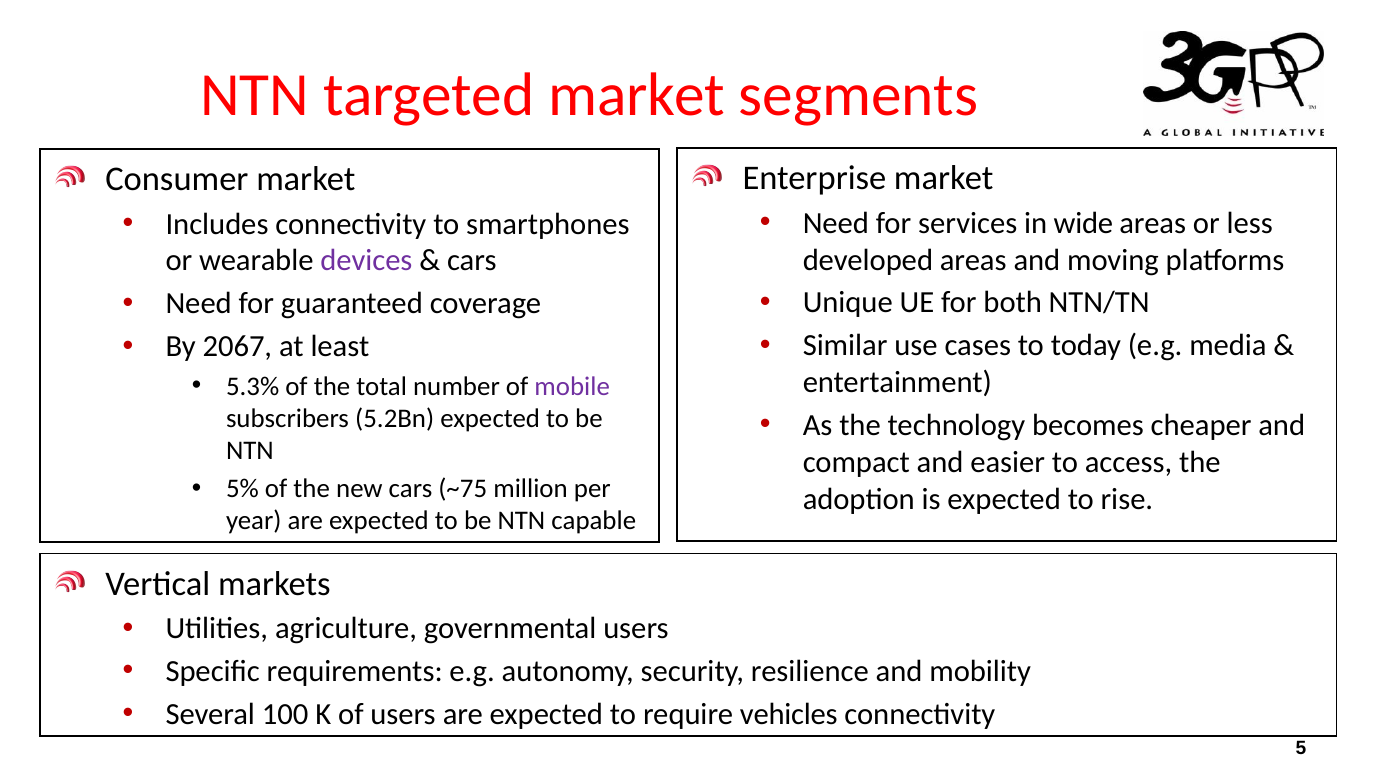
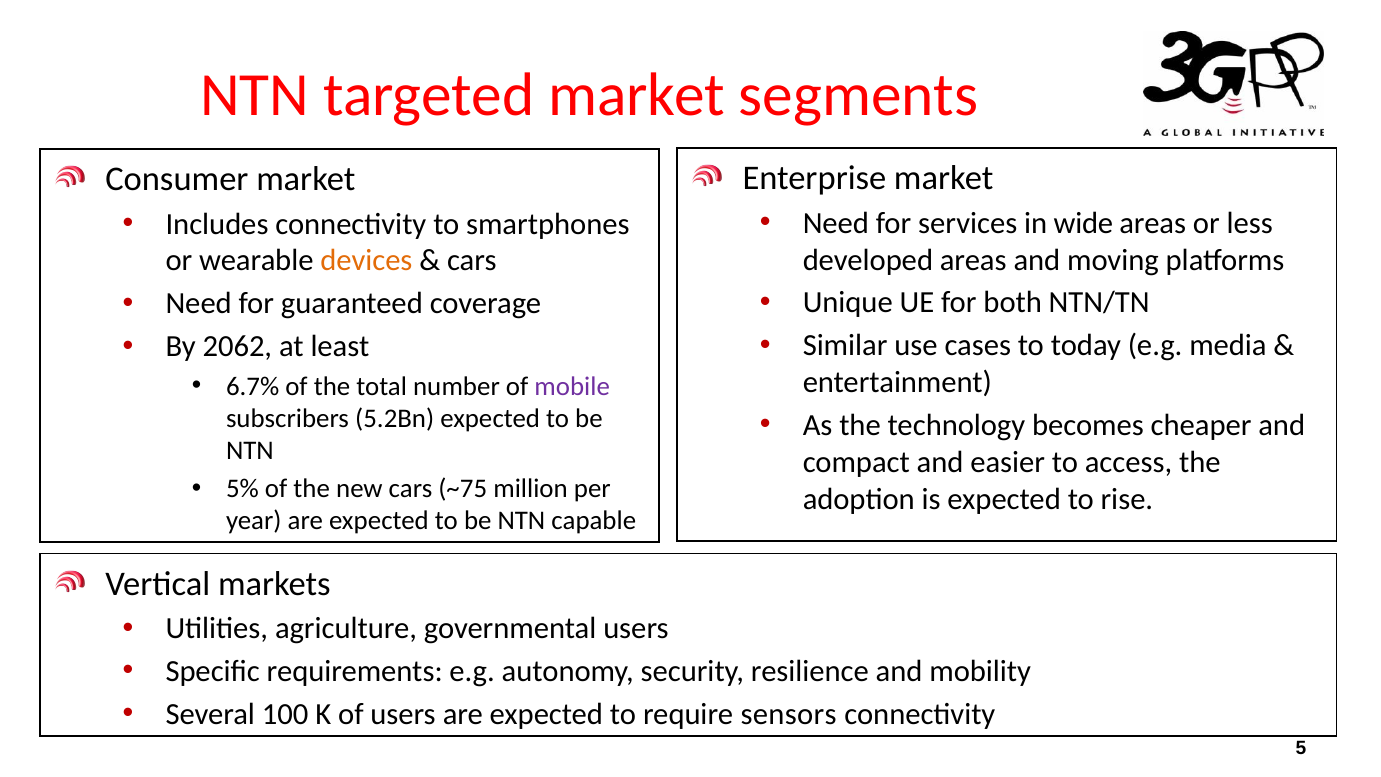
devices colour: purple -> orange
2067: 2067 -> 2062
5.3%: 5.3% -> 6.7%
vehicles: vehicles -> sensors
